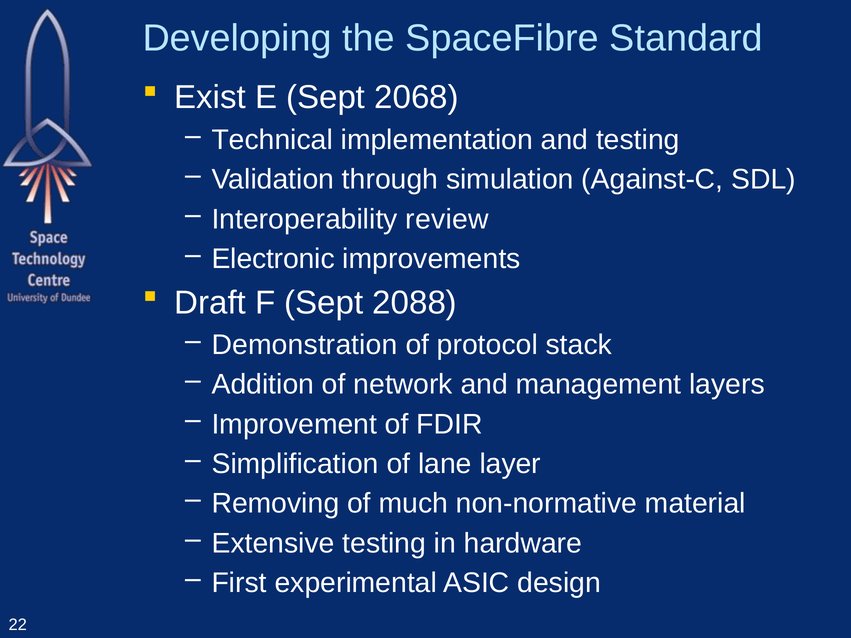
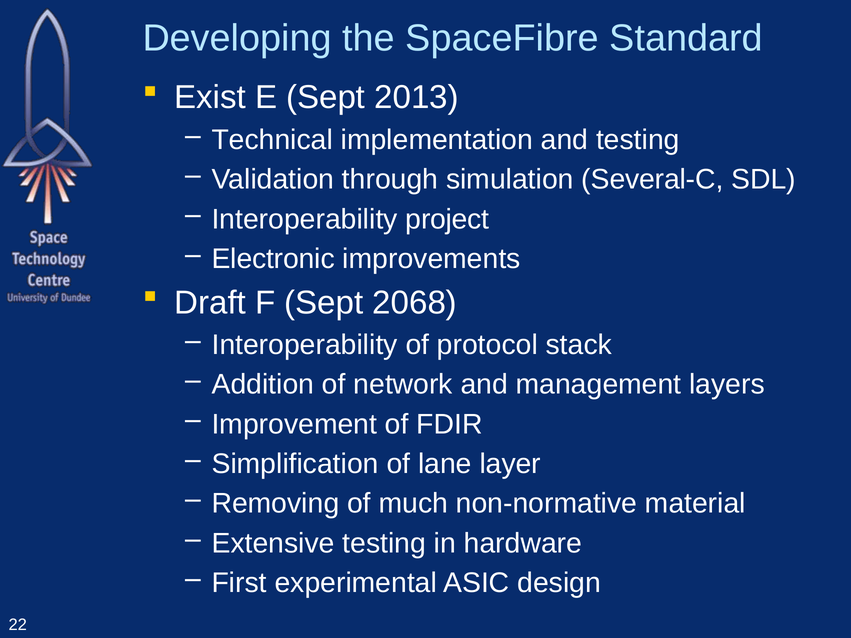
2068: 2068 -> 2013
Against-C: Against-C -> Several-C
review: review -> project
2088: 2088 -> 2068
Demonstration at (305, 345): Demonstration -> Interoperability
